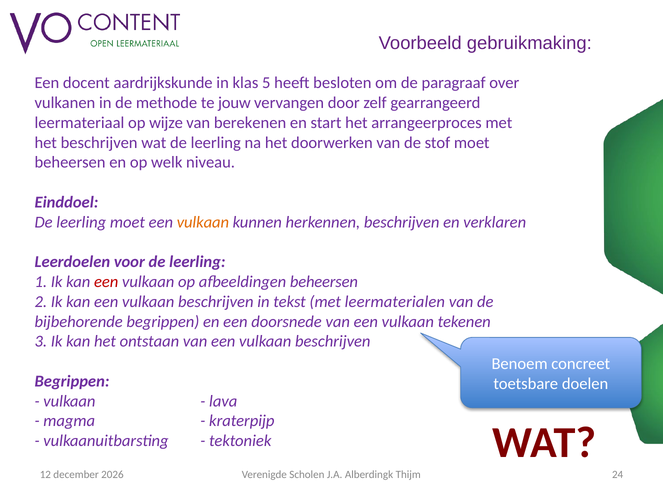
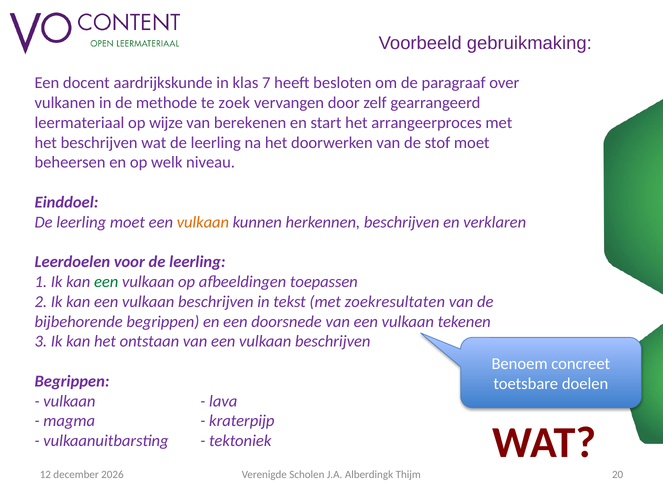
5: 5 -> 7
jouw: jouw -> zoek
een at (106, 282) colour: red -> green
afbeeldingen beheersen: beheersen -> toepassen
leermaterialen: leermaterialen -> zoekresultaten
24: 24 -> 20
